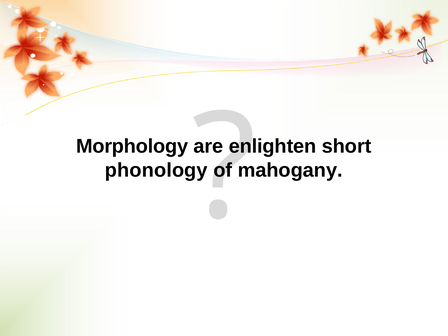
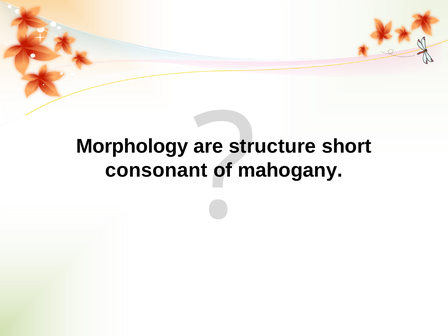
enlighten: enlighten -> structure
phonology: phonology -> consonant
